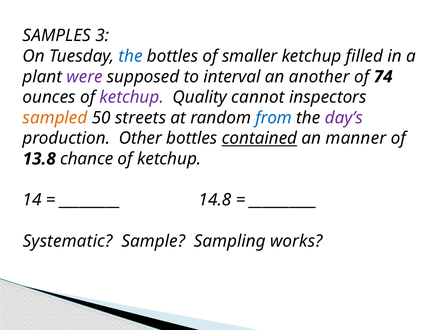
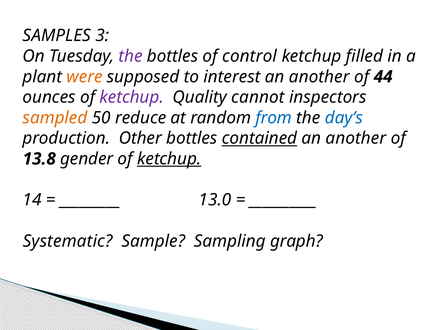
the at (131, 56) colour: blue -> purple
smaller: smaller -> control
were colour: purple -> orange
interval: interval -> interest
74: 74 -> 44
streets: streets -> reduce
day’s colour: purple -> blue
manner at (356, 138): manner -> another
chance: chance -> gender
ketchup at (169, 159) underline: none -> present
14.8: 14.8 -> 13.0
works: works -> graph
